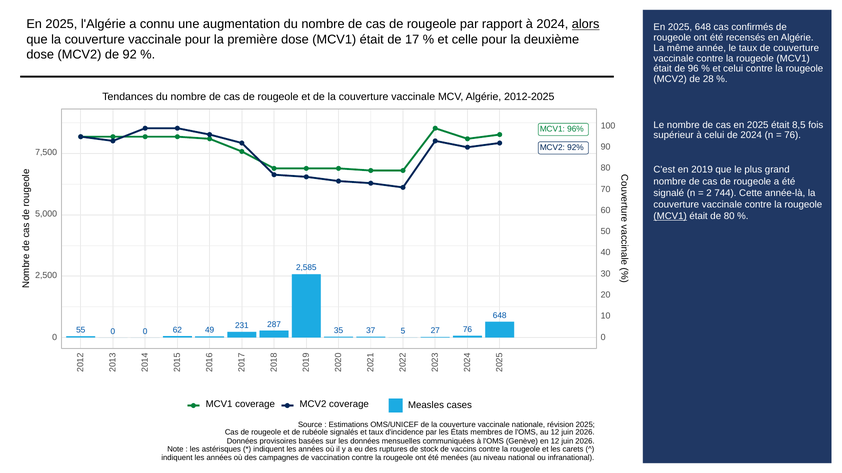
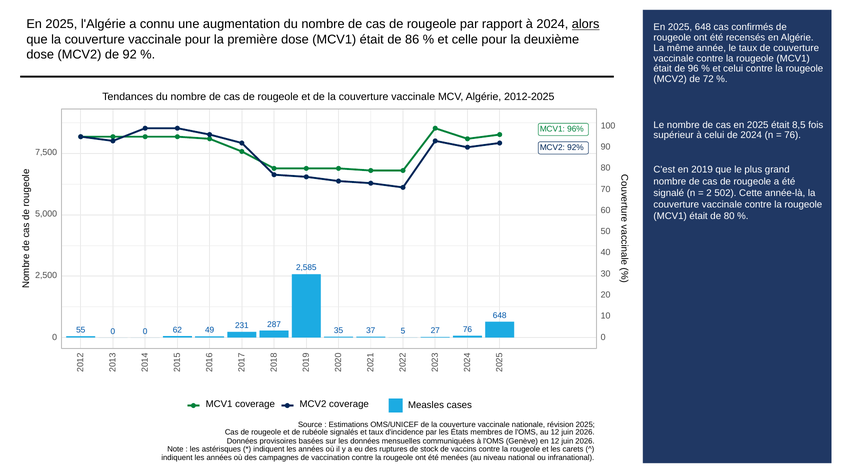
17: 17 -> 86
28: 28 -> 72
744: 744 -> 502
MCV1 at (670, 216) underline: present -> none
